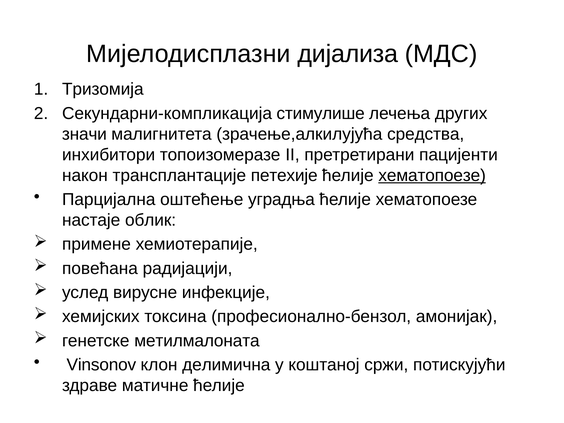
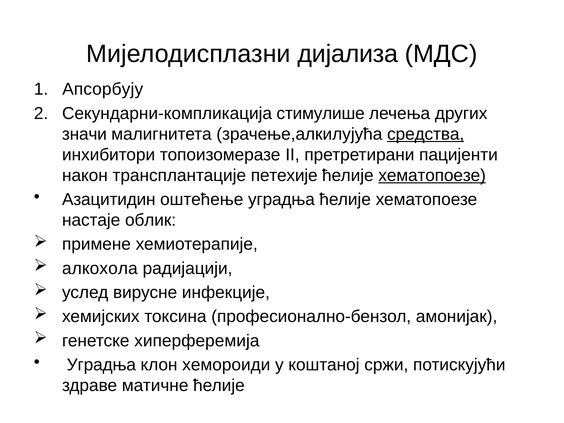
Тризомија: Тризомија -> Апсорбују
средства underline: none -> present
Парцијална: Парцијална -> Азацитидин
повећана: повећана -> алкохола
метилмалоната: метилмалоната -> хиперферемија
Vinsonov at (101, 365): Vinsonov -> Уградња
делимична: делимична -> хемороиди
